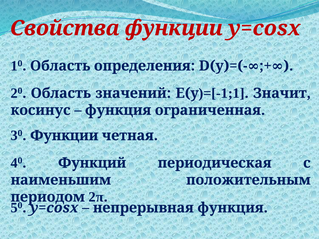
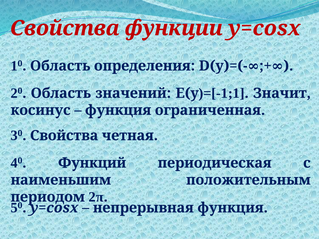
Функции at (64, 136): Функции -> Свойства
